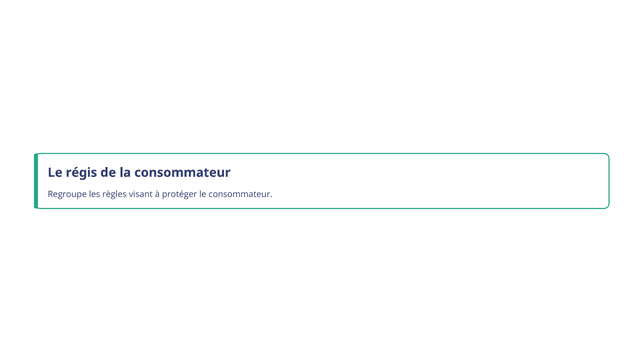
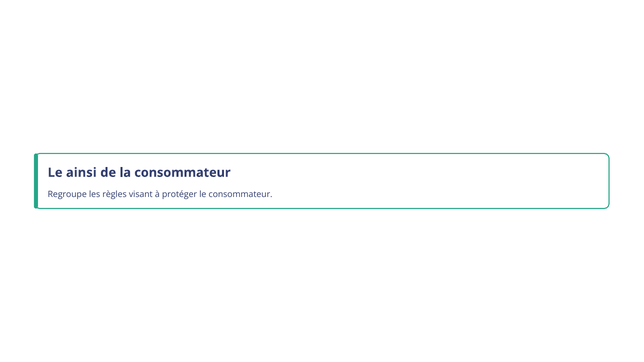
régis: régis -> ainsi
